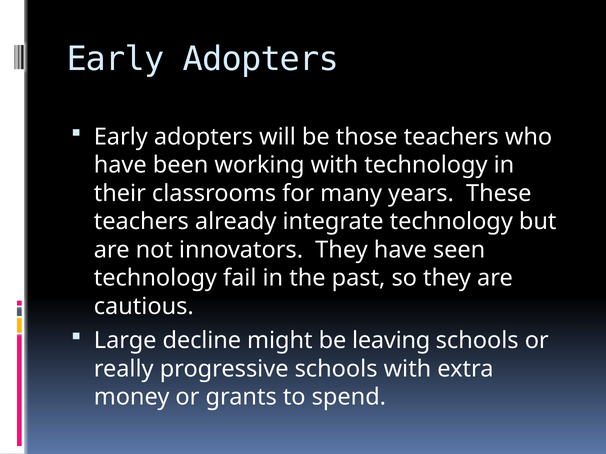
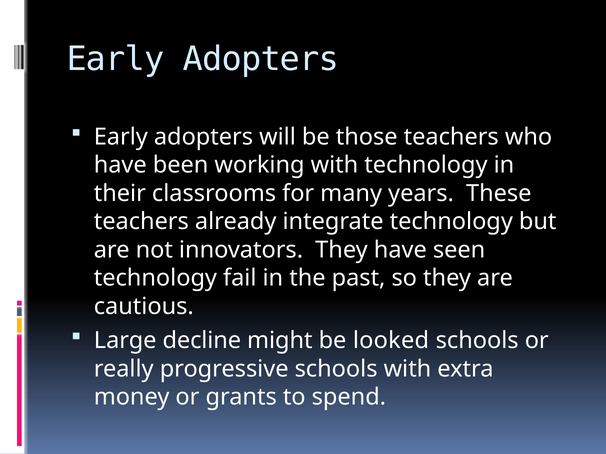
leaving: leaving -> looked
